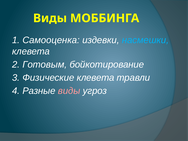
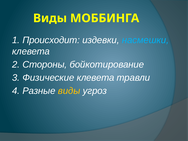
Самооценка: Самооценка -> Происходит
Готовым: Готовым -> Стороны
виды at (69, 91) colour: pink -> yellow
